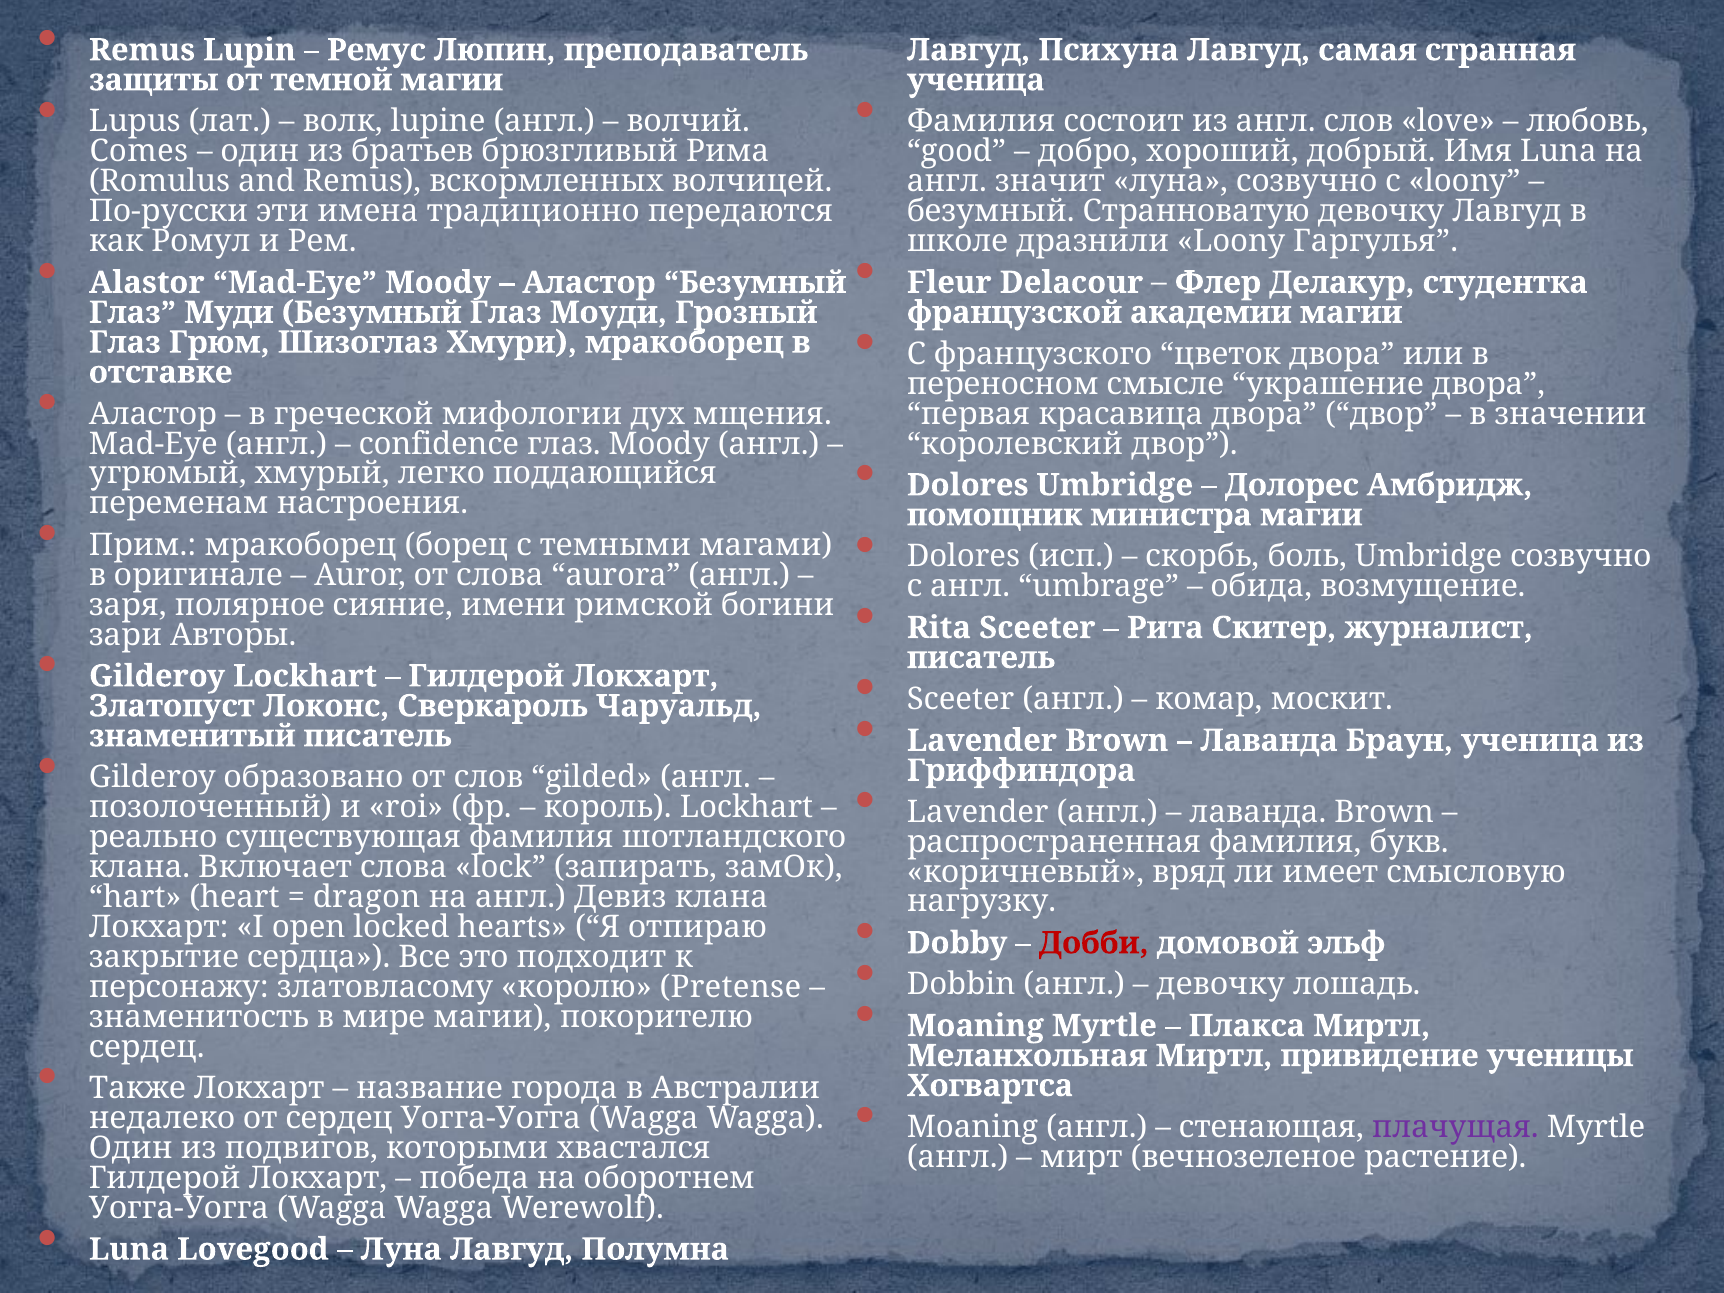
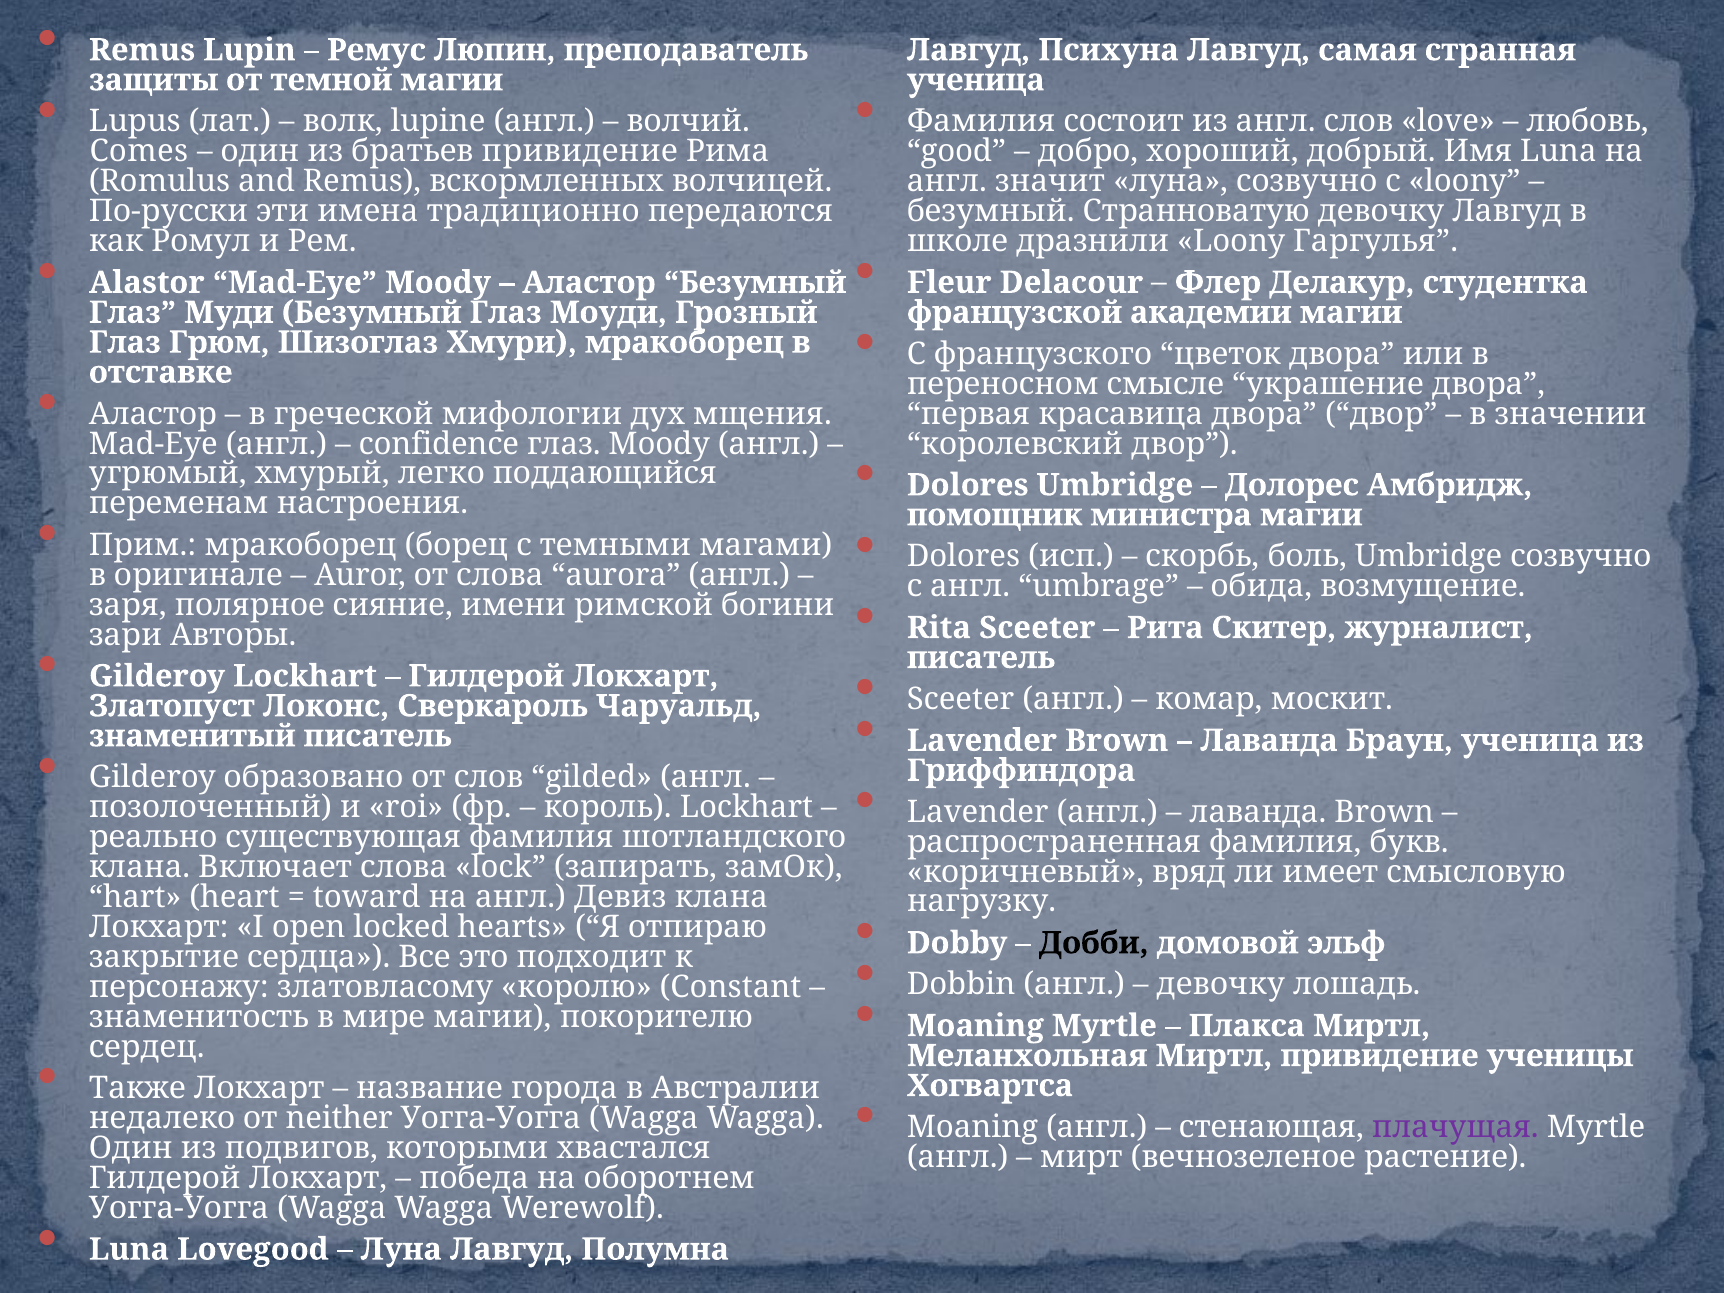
братьев брюзгливый: брюзгливый -> привидение
dragon: dragon -> toward
Добби colour: red -> black
Pretense: Pretense -> Constant
от сердец: сердец -> neither
